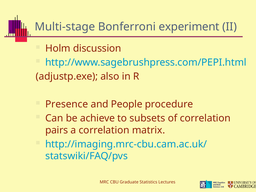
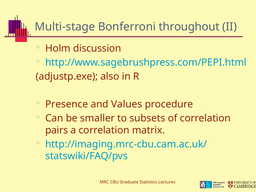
experiment: experiment -> throughout
People: People -> Values
achieve: achieve -> smaller
